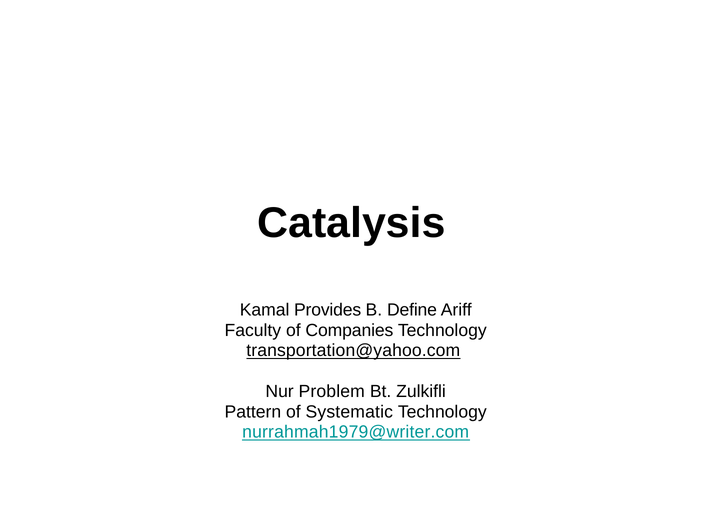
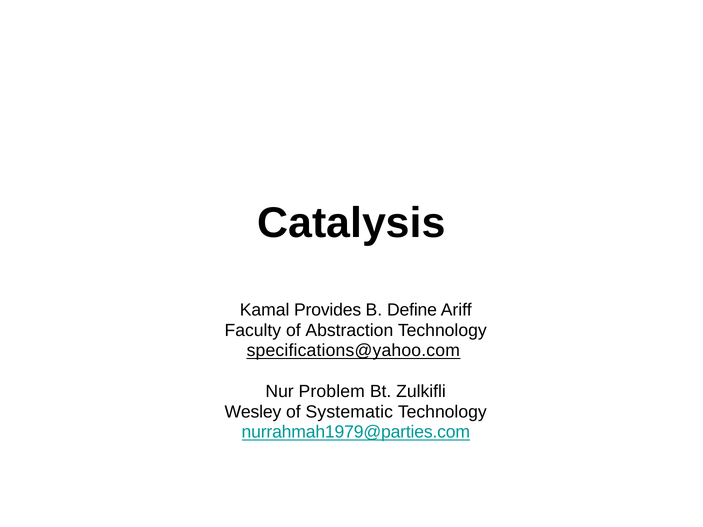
Companies: Companies -> Abstraction
transportation@yahoo.com: transportation@yahoo.com -> specifications@yahoo.com
Pattern: Pattern -> Wesley
nurrahmah1979@writer.com: nurrahmah1979@writer.com -> nurrahmah1979@parties.com
